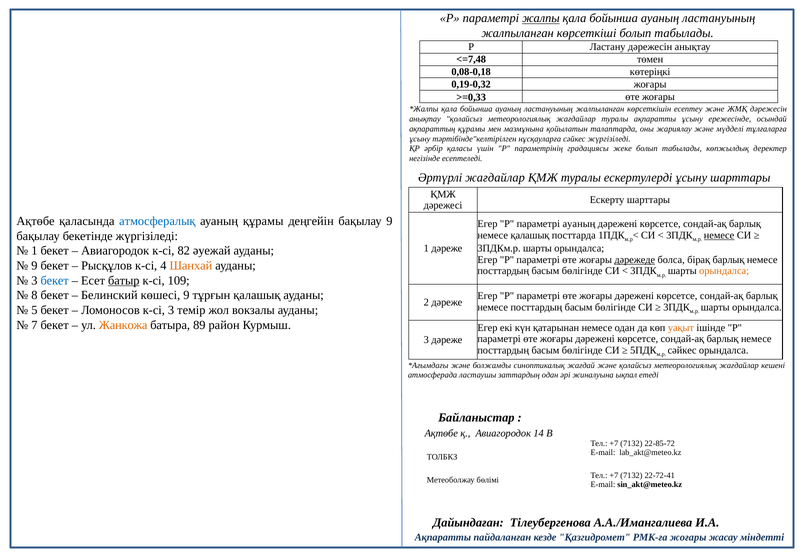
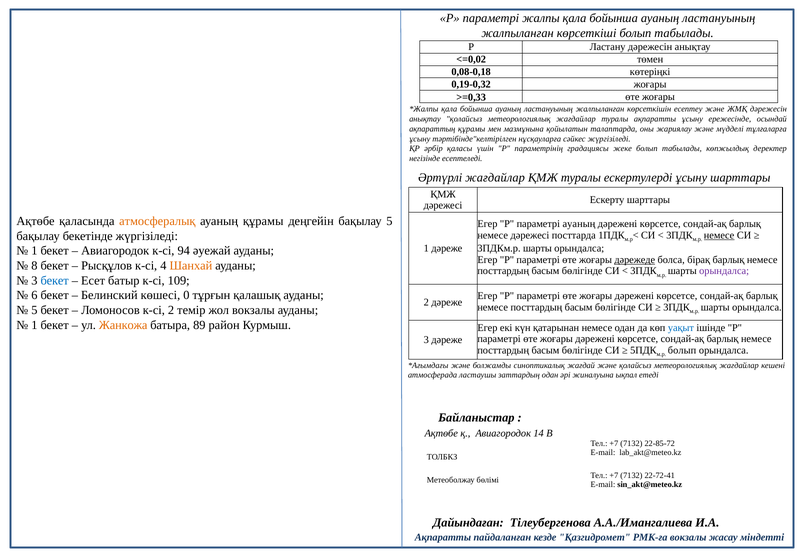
жалпы underline: present -> none
<=7,48: <=7,48 -> <=0,02
атмосфералық colour: blue -> orange
бақылау 9: 9 -> 5
немесе қалашық: қалашық -> дәрежесі
82: 82 -> 94
9 at (34, 265): 9 -> 8
орындалса at (724, 271) colour: orange -> purple
батыр underline: present -> none
8: 8 -> 6
көшесі 9: 9 -> 0
к-сі 3: 3 -> 2
7 at (34, 325): 7 -> 1
уақыт colour: orange -> blue
сәйкес at (682, 350): сәйкес -> болып
РМК-ға жоғары: жоғары -> вокзалы
